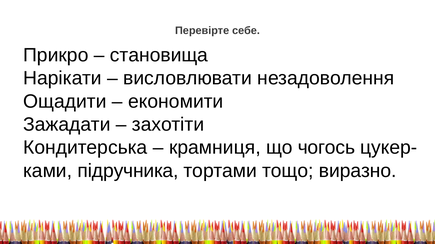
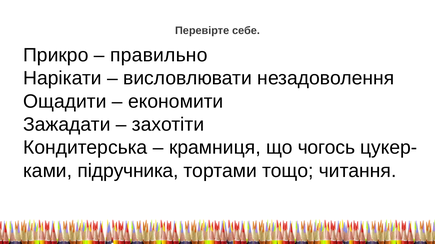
становища: становища -> правильно
виразно: виразно -> читання
